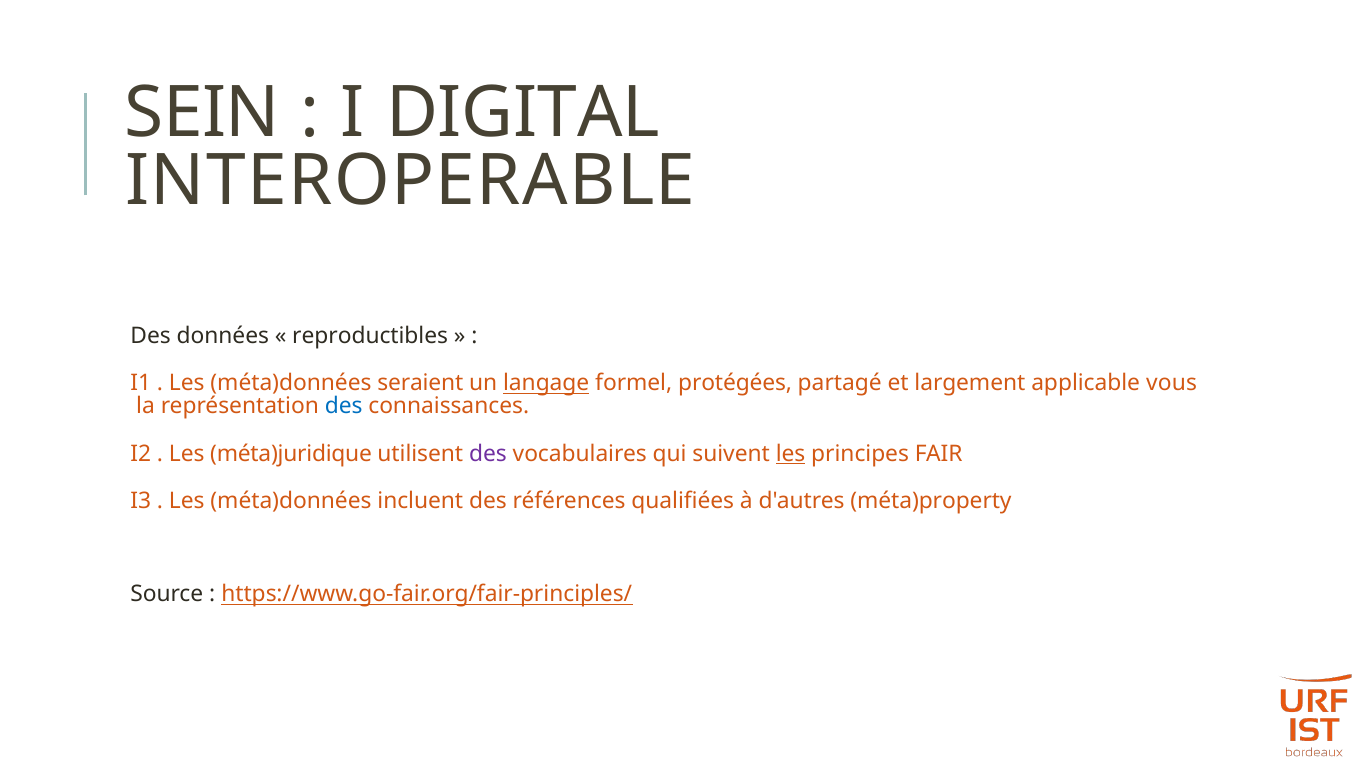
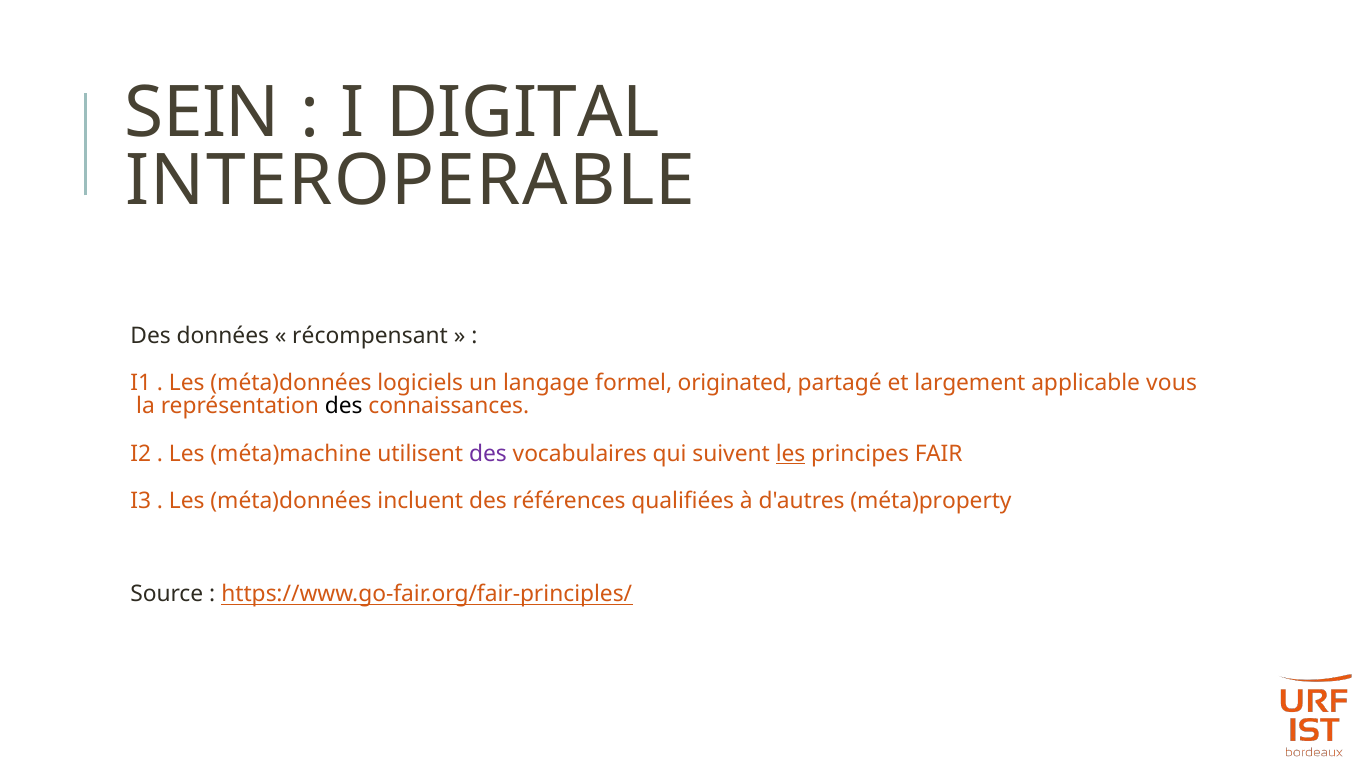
reproductibles: reproductibles -> récompensant
seraient: seraient -> logiciels
langage underline: present -> none
protégées: protégées -> originated
des at (344, 406) colour: blue -> black
méta)juridique: méta)juridique -> méta)machine
